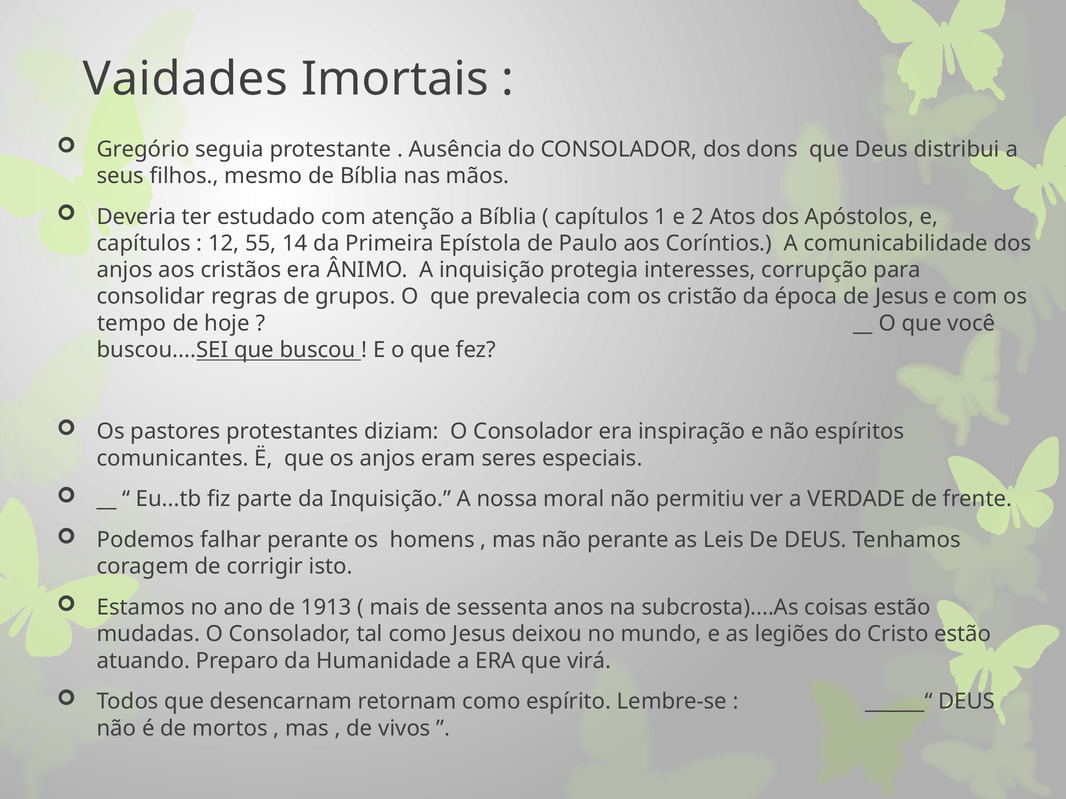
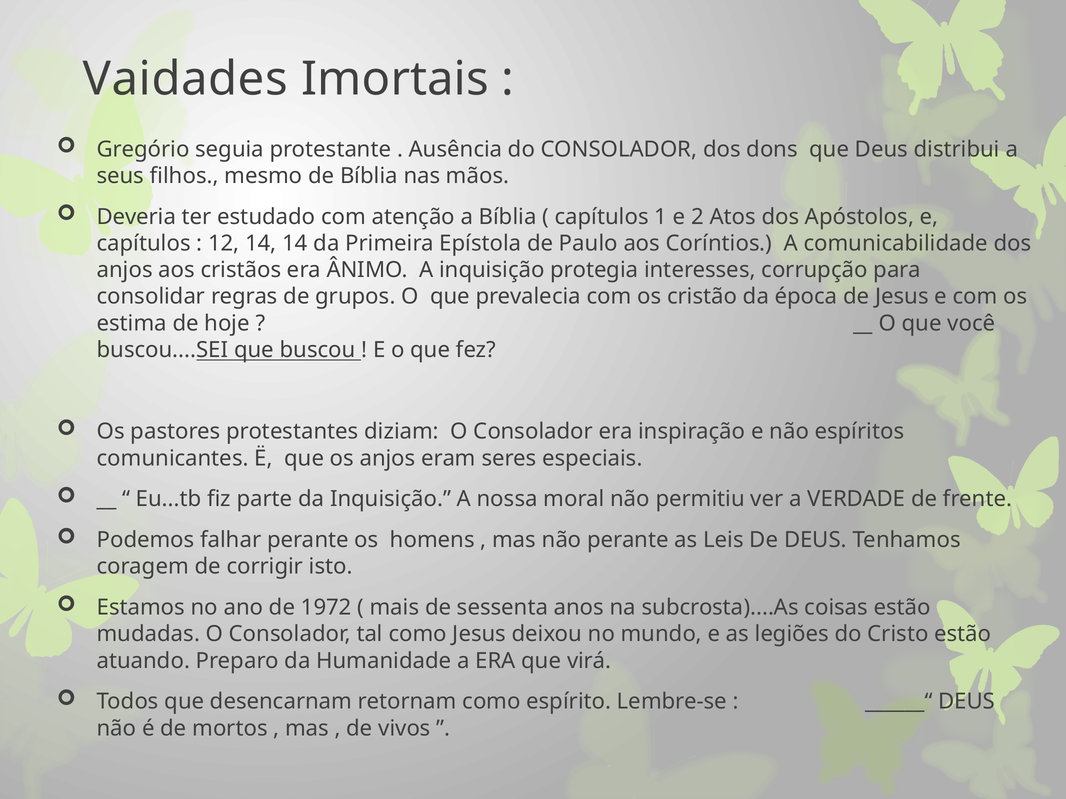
12 55: 55 -> 14
tempo: tempo -> estima
1913: 1913 -> 1972
